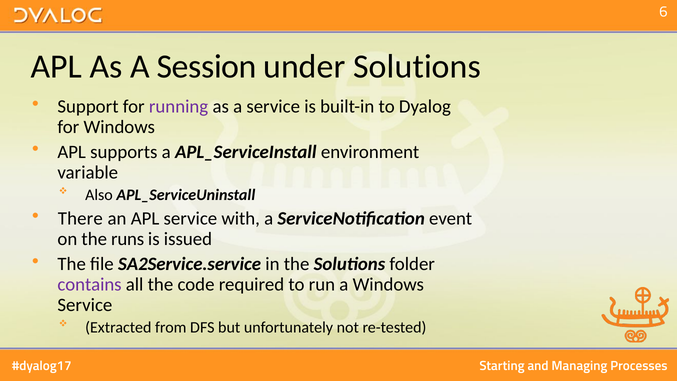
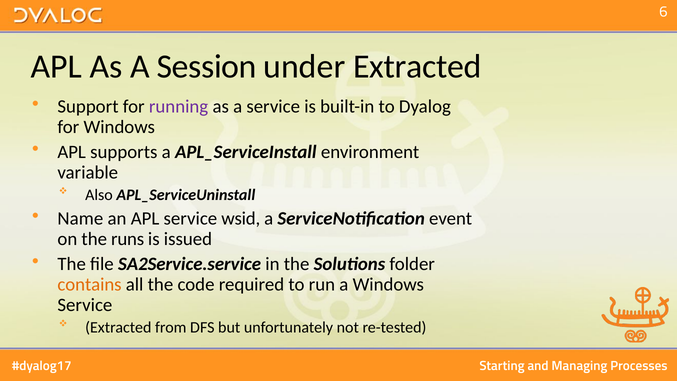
under Solutions: Solutions -> Extracted
There: There -> Name
with: with -> wsid
contains colour: purple -> orange
